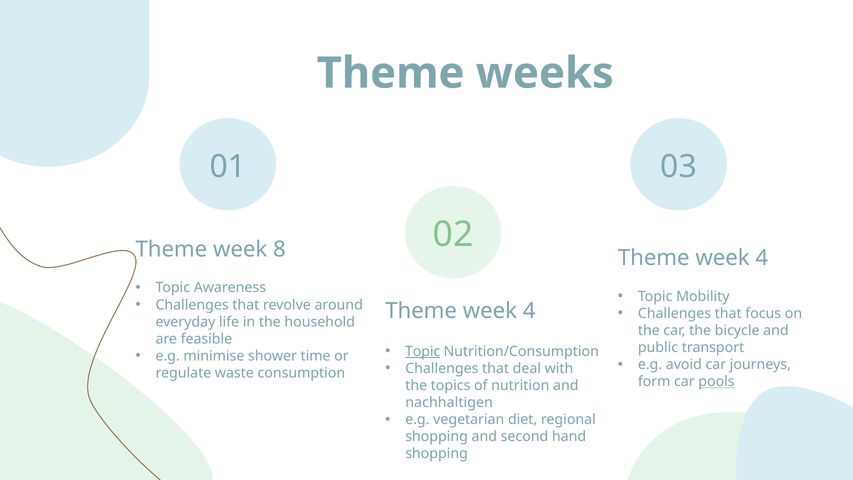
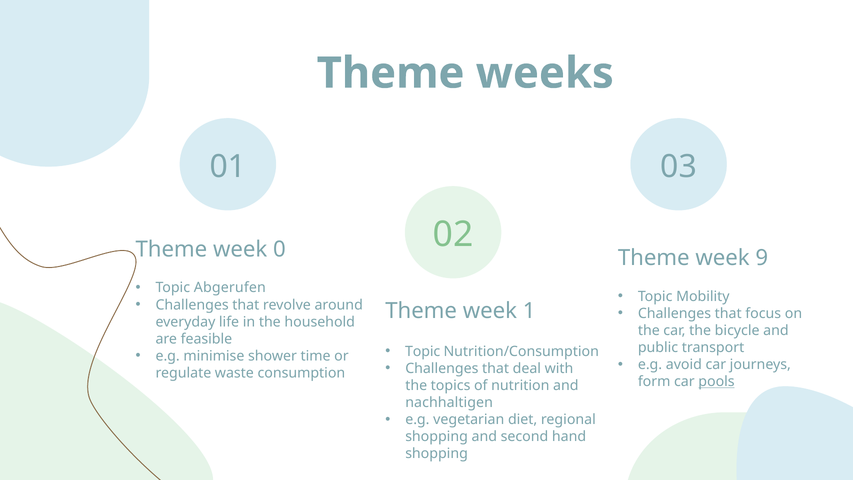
8: 8 -> 0
4 at (762, 258): 4 -> 9
Awareness: Awareness -> Abgerufen
4 at (529, 311): 4 -> 1
Topic at (423, 351) underline: present -> none
